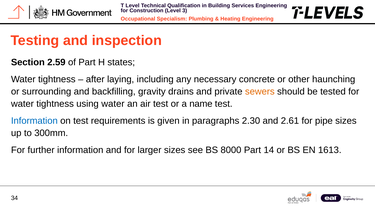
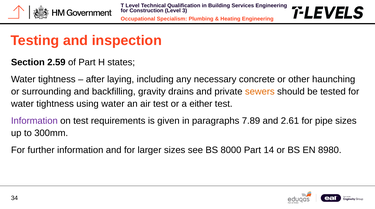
name: name -> either
Information at (34, 121) colour: blue -> purple
2.30: 2.30 -> 7.89
1613: 1613 -> 8980
